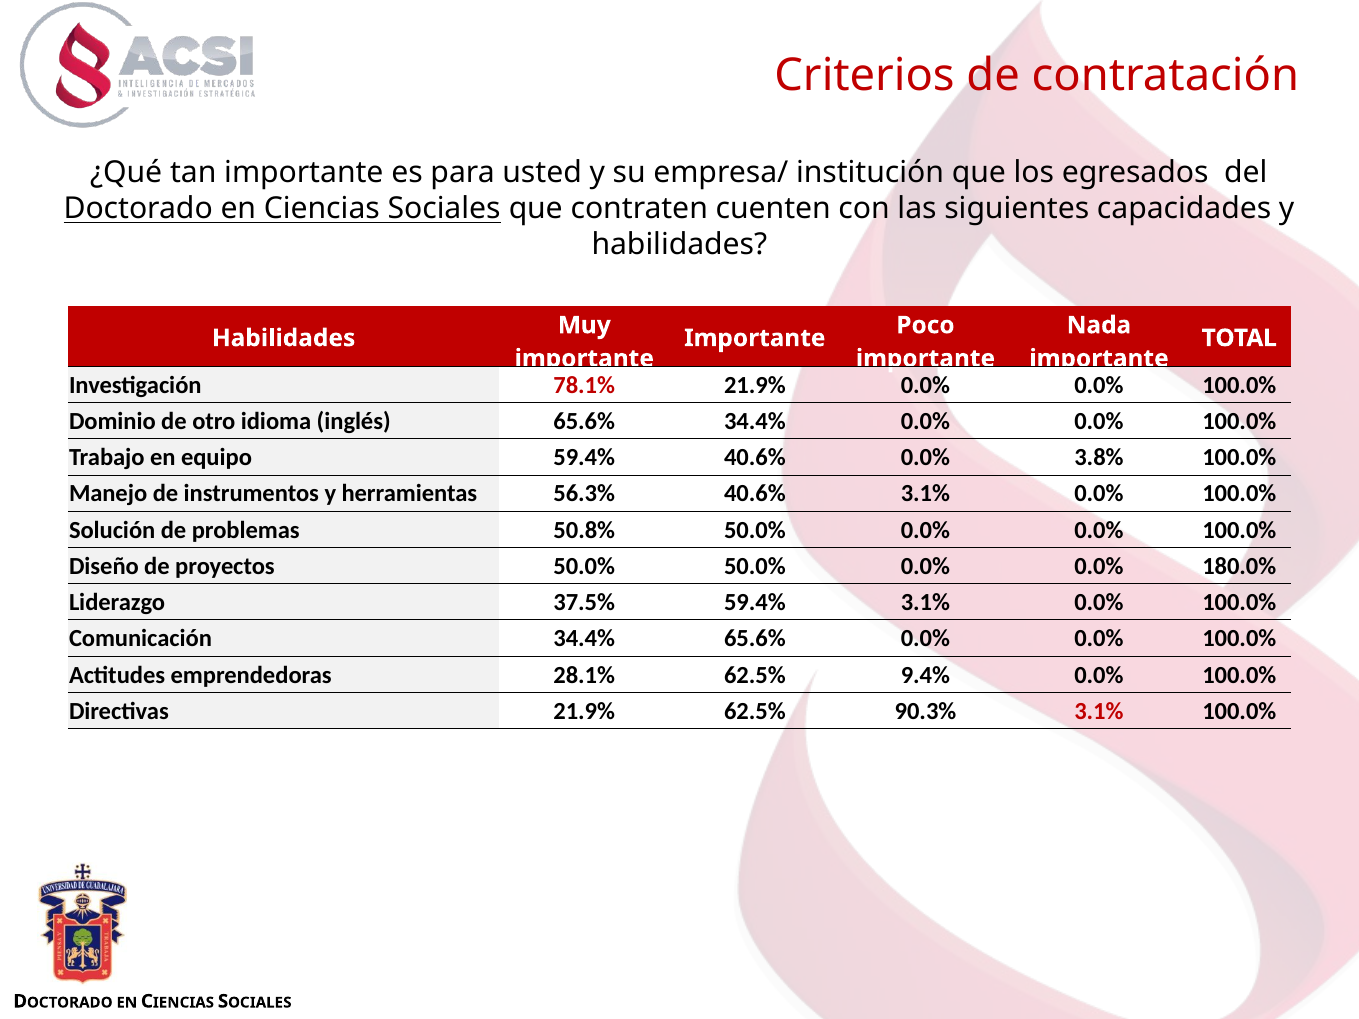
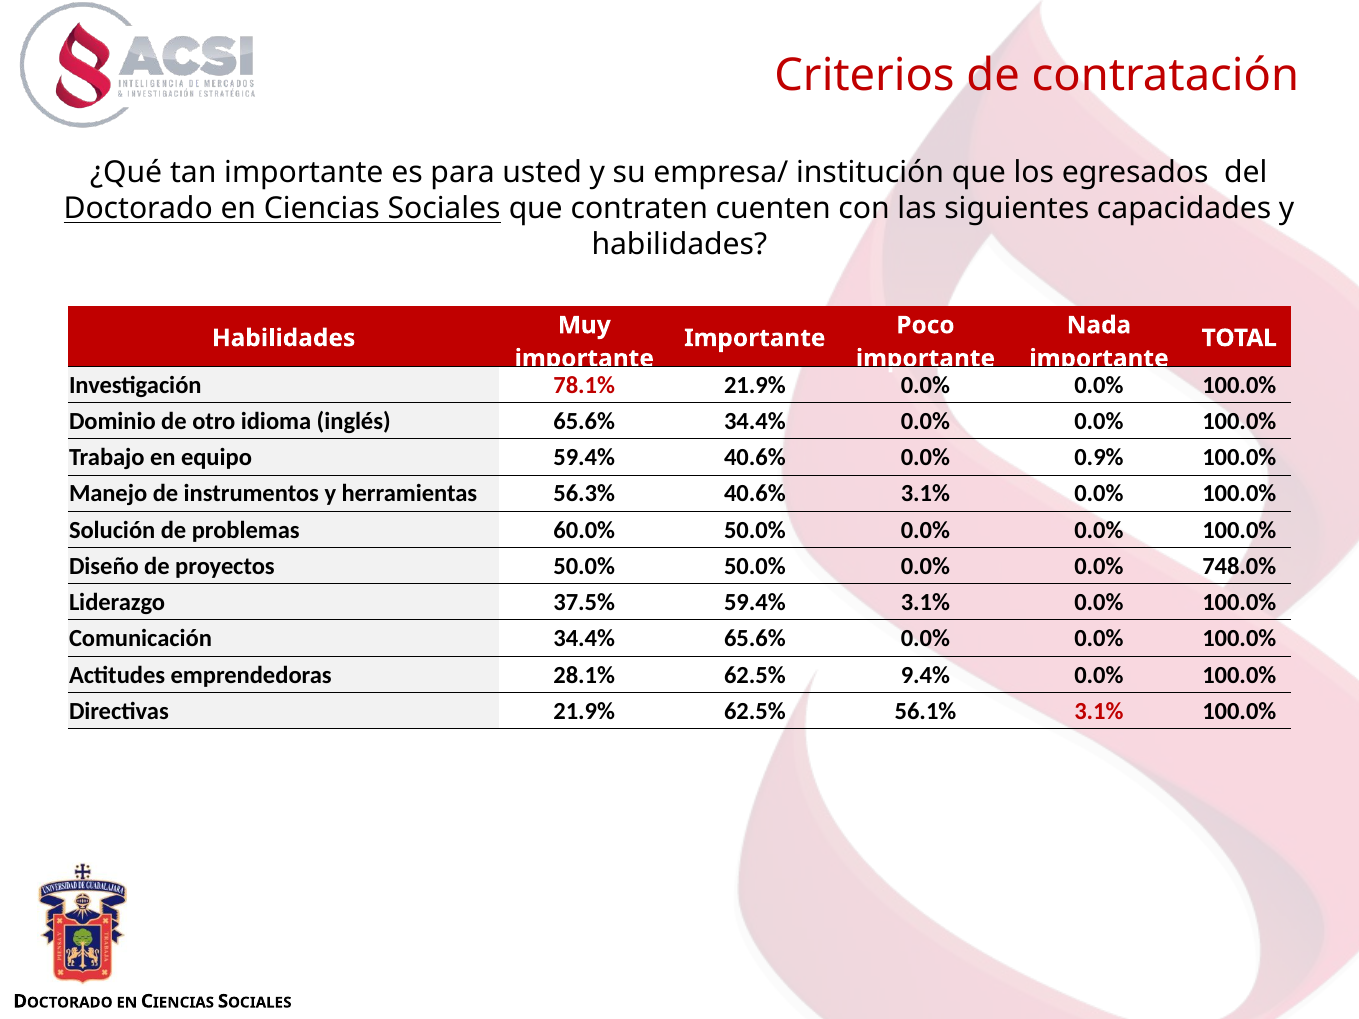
3.8%: 3.8% -> 0.9%
50.8%: 50.8% -> 60.0%
180.0%: 180.0% -> 748.0%
90.3%: 90.3% -> 56.1%
